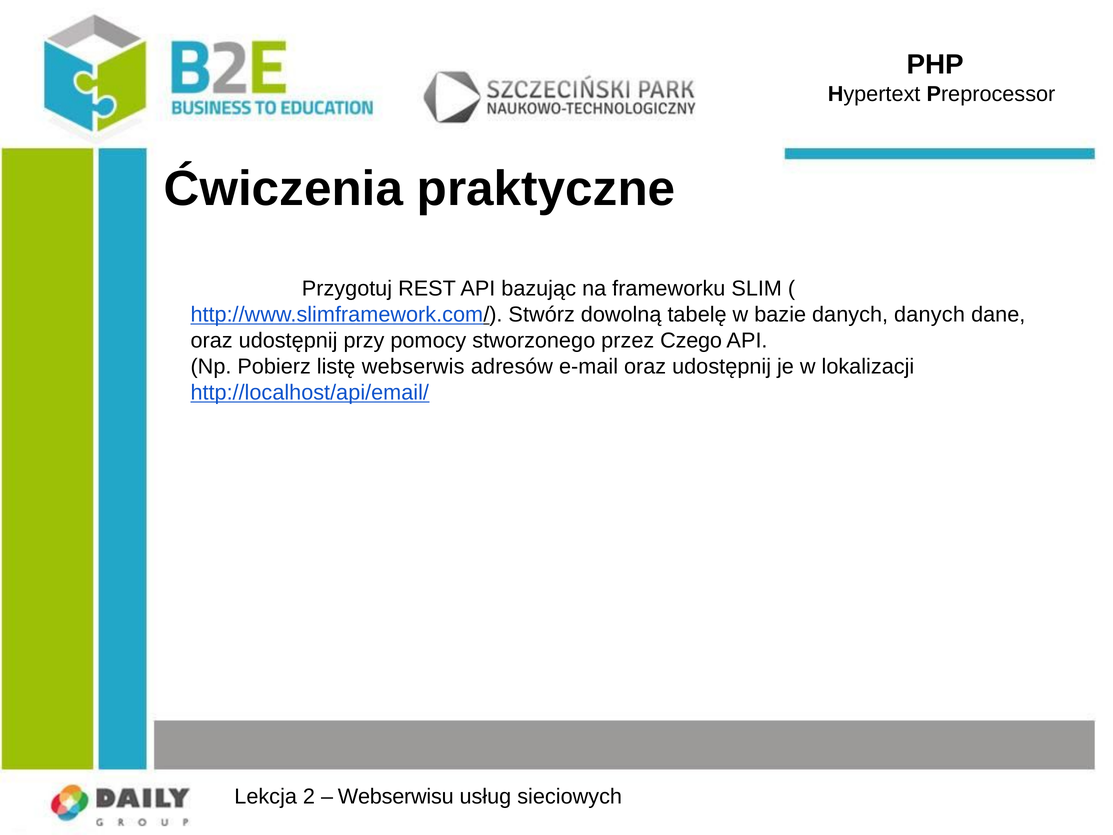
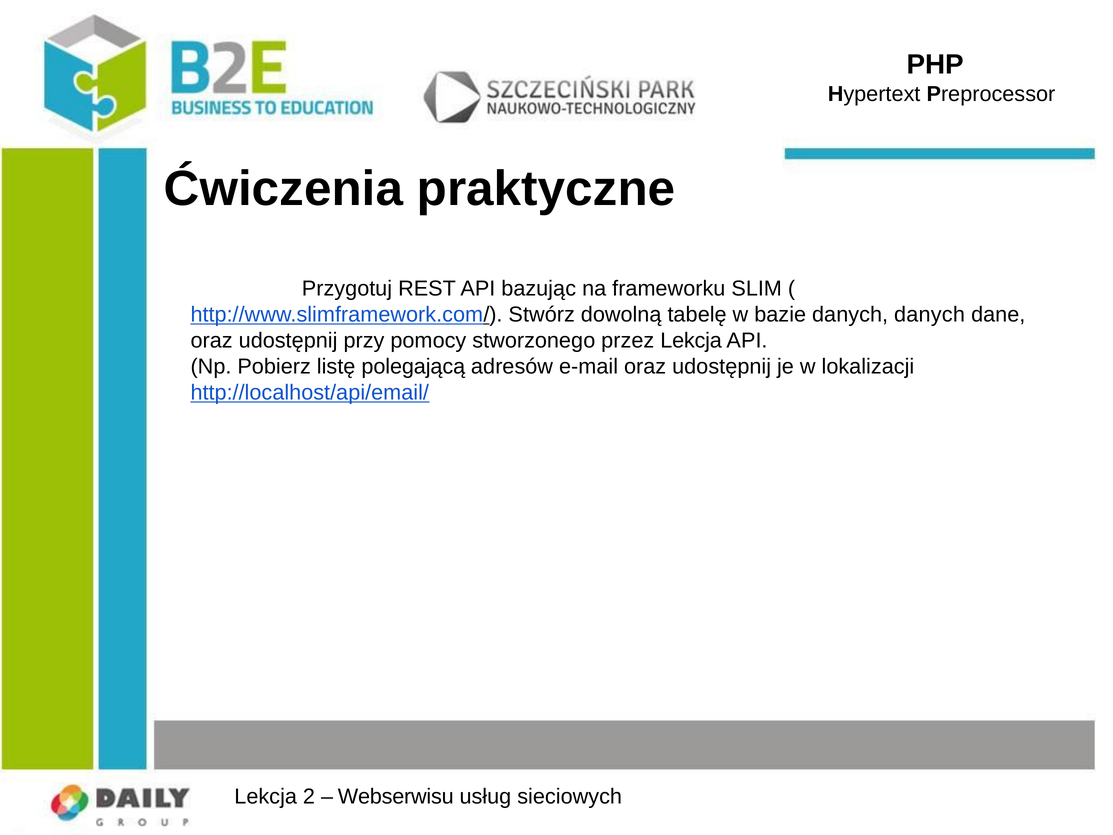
przez Czego: Czego -> Lekcja
webserwis: webserwis -> polegającą
